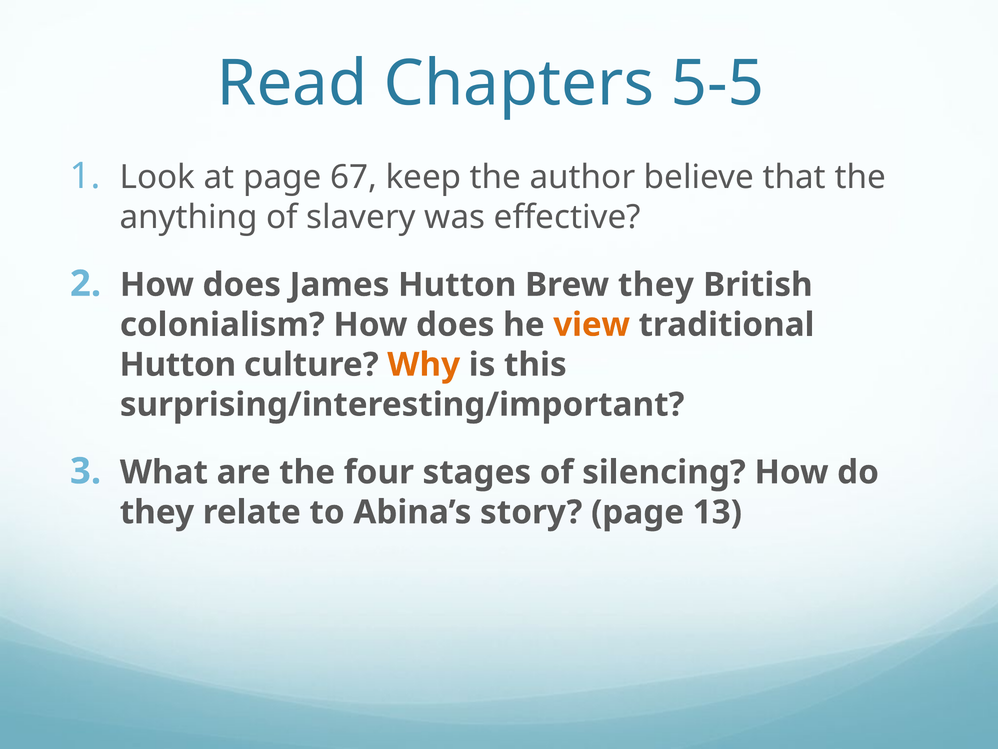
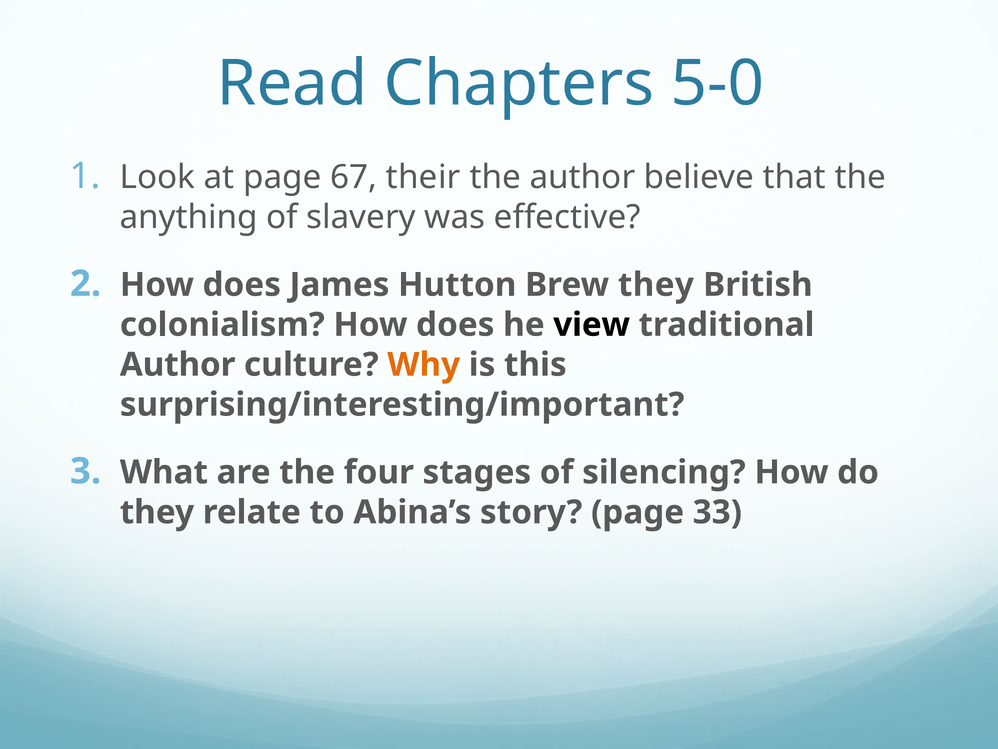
5-5: 5-5 -> 5-0
keep: keep -> their
view colour: orange -> black
Hutton at (178, 364): Hutton -> Author
13: 13 -> 33
